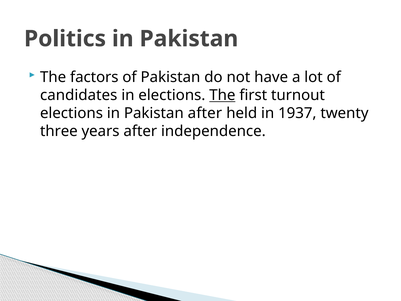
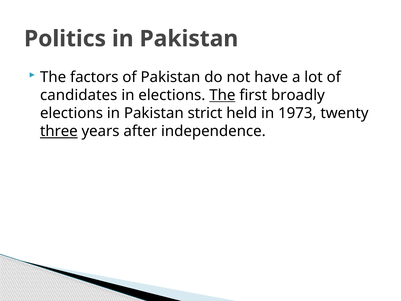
turnout: turnout -> broadly
Pakistan after: after -> strict
1937: 1937 -> 1973
three underline: none -> present
